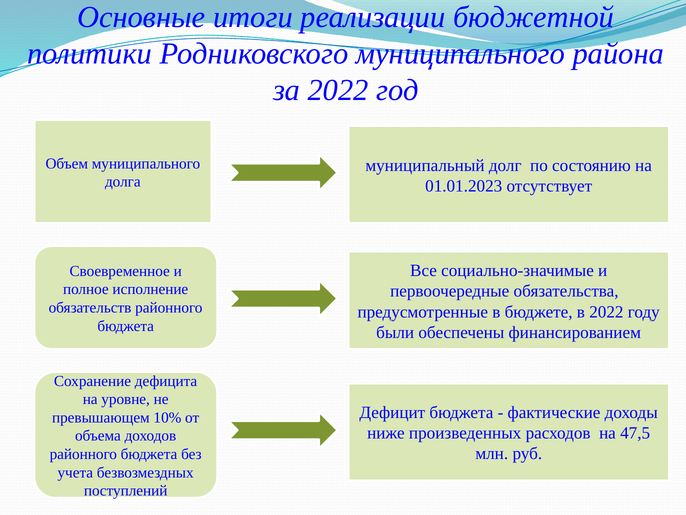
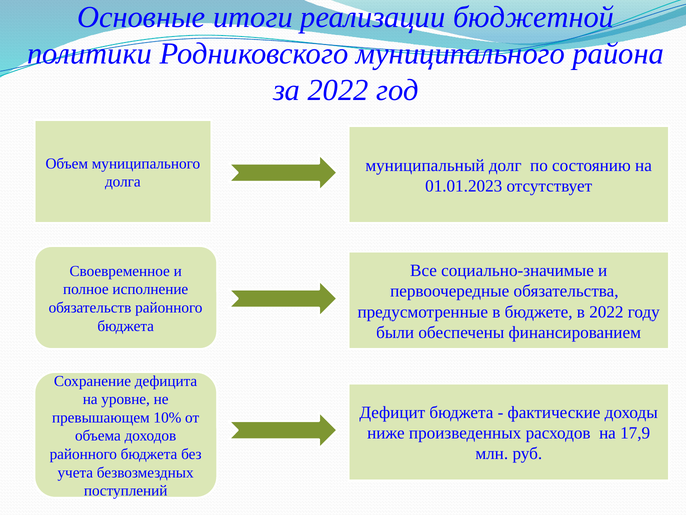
47,5: 47,5 -> 17,9
